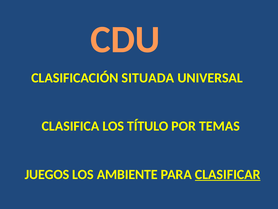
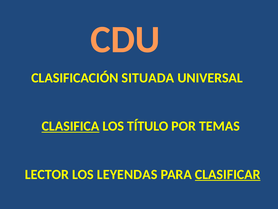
CLASIFICA underline: none -> present
JUEGOS: JUEGOS -> LECTOR
AMBIENTE: AMBIENTE -> LEYENDAS
